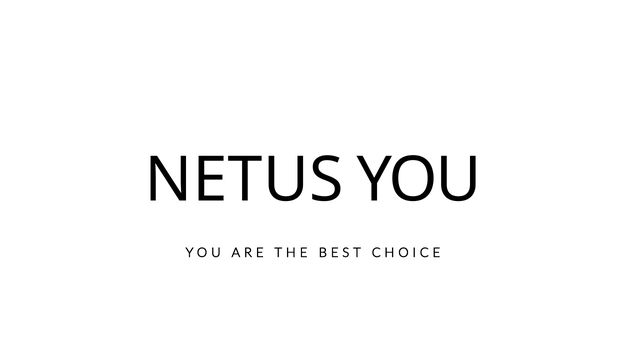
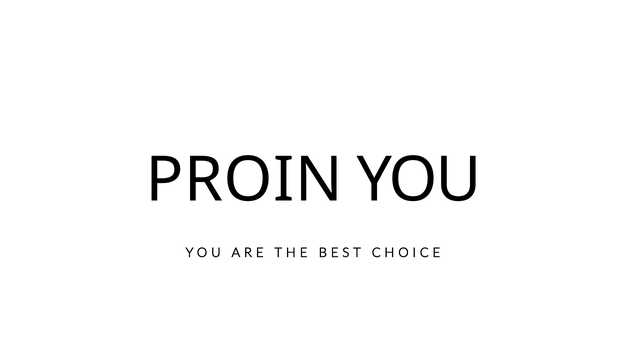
NETUS: NETUS -> PROIN
